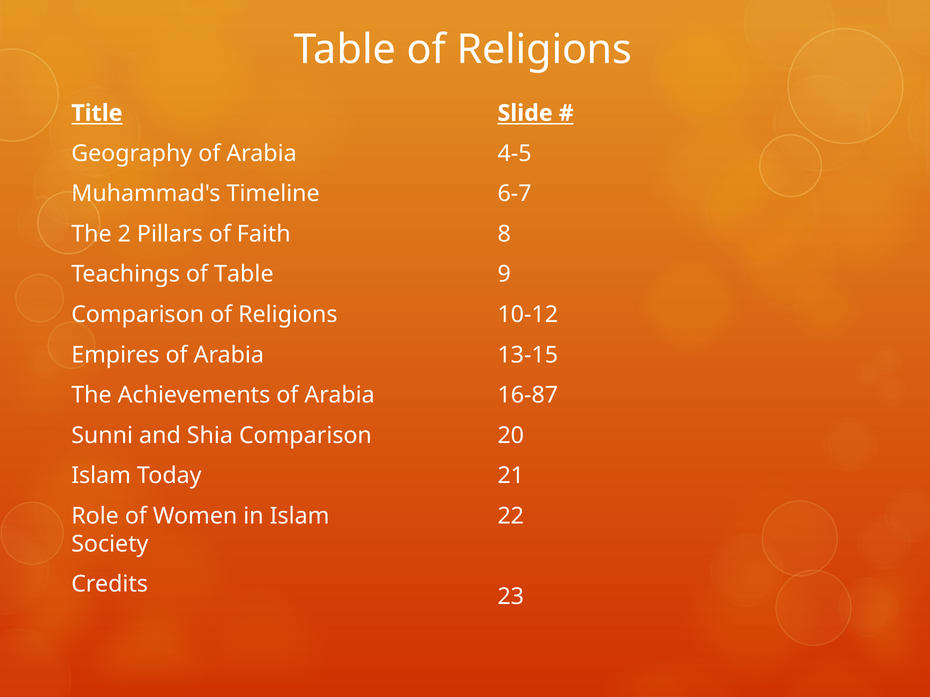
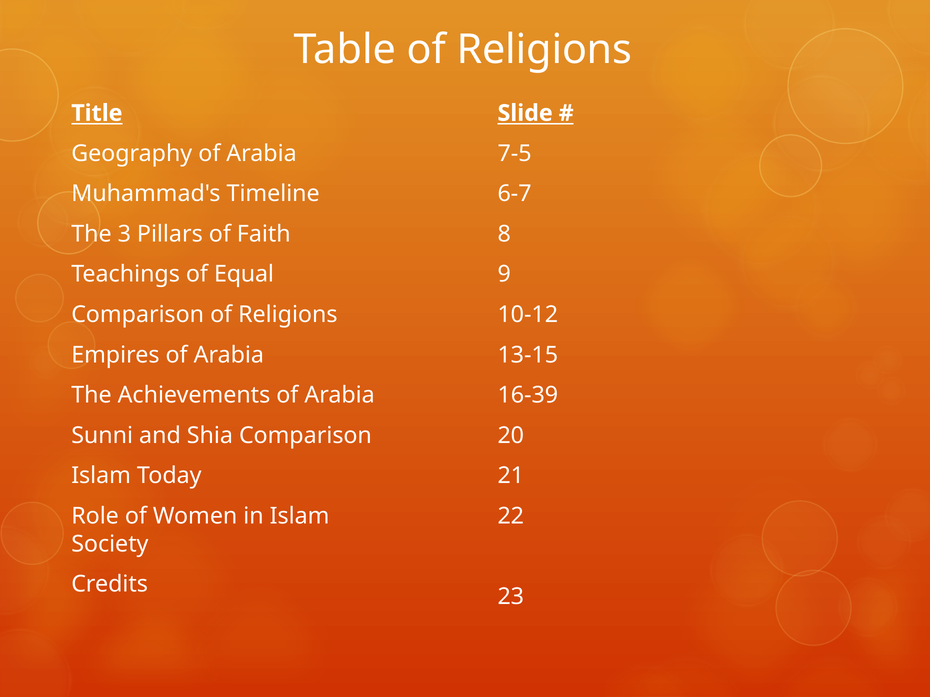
4-5: 4-5 -> 7-5
2: 2 -> 3
of Table: Table -> Equal
16-87: 16-87 -> 16-39
